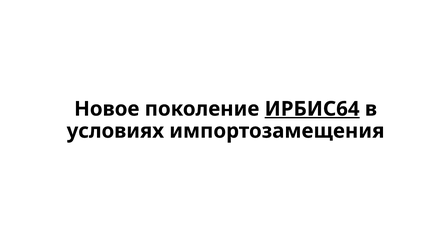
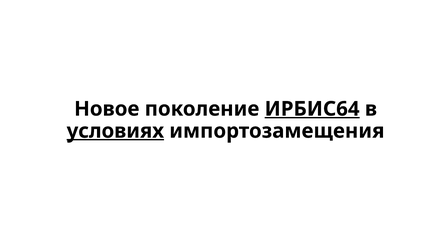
условиях underline: none -> present
